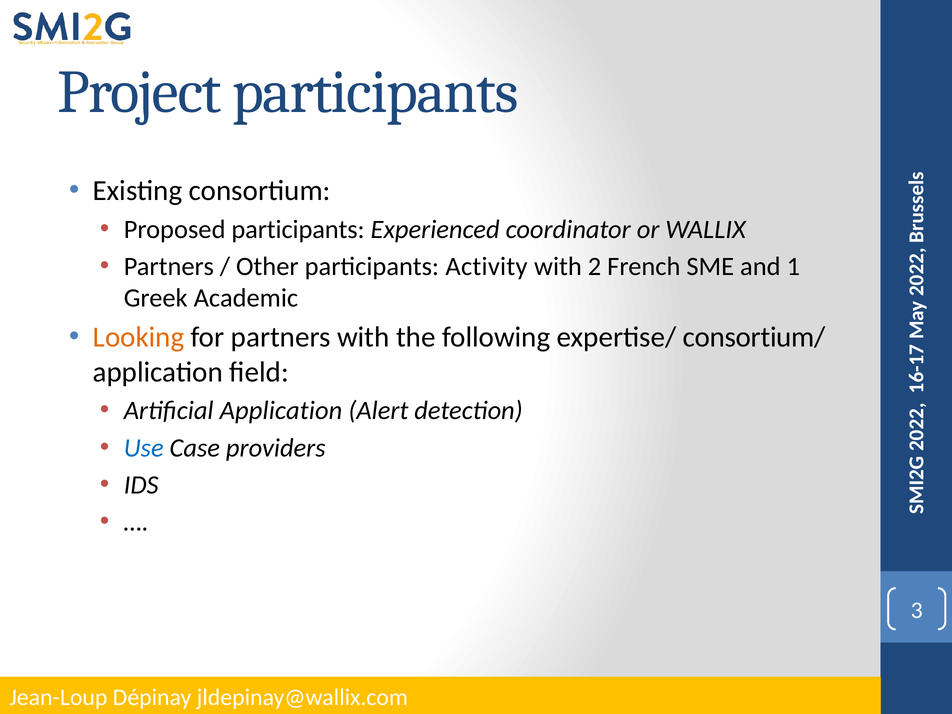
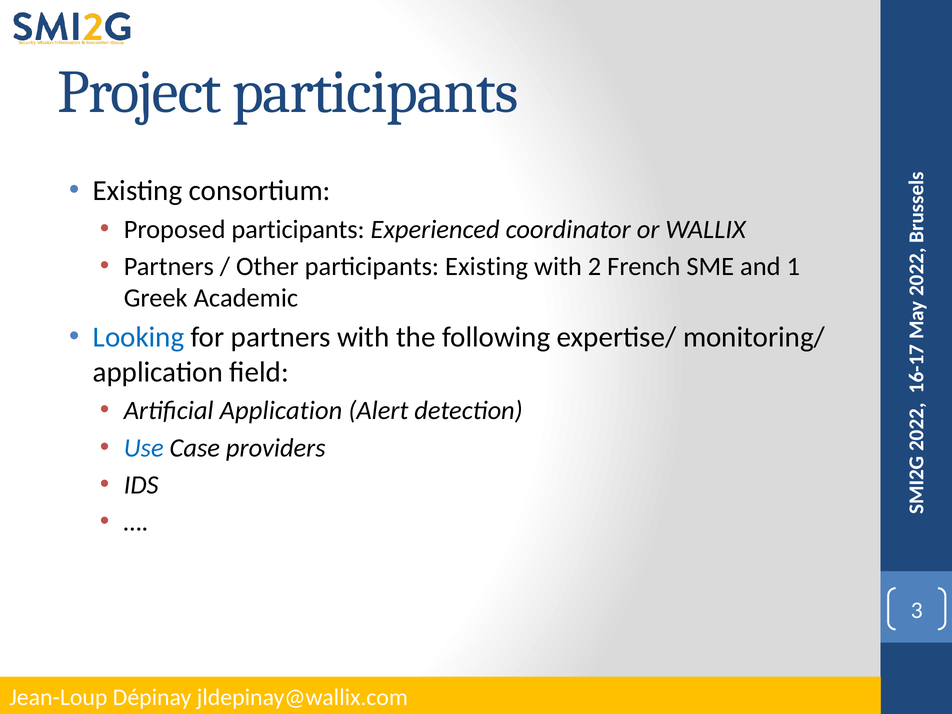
participants Activity: Activity -> Existing
Looking colour: orange -> blue
consortium/: consortium/ -> monitoring/
